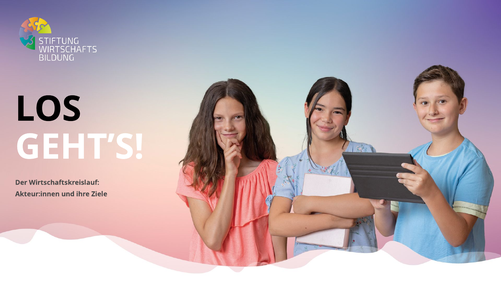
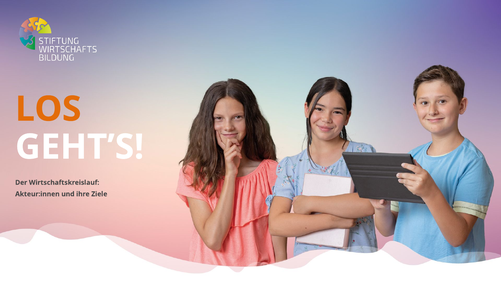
LOS colour: black -> orange
